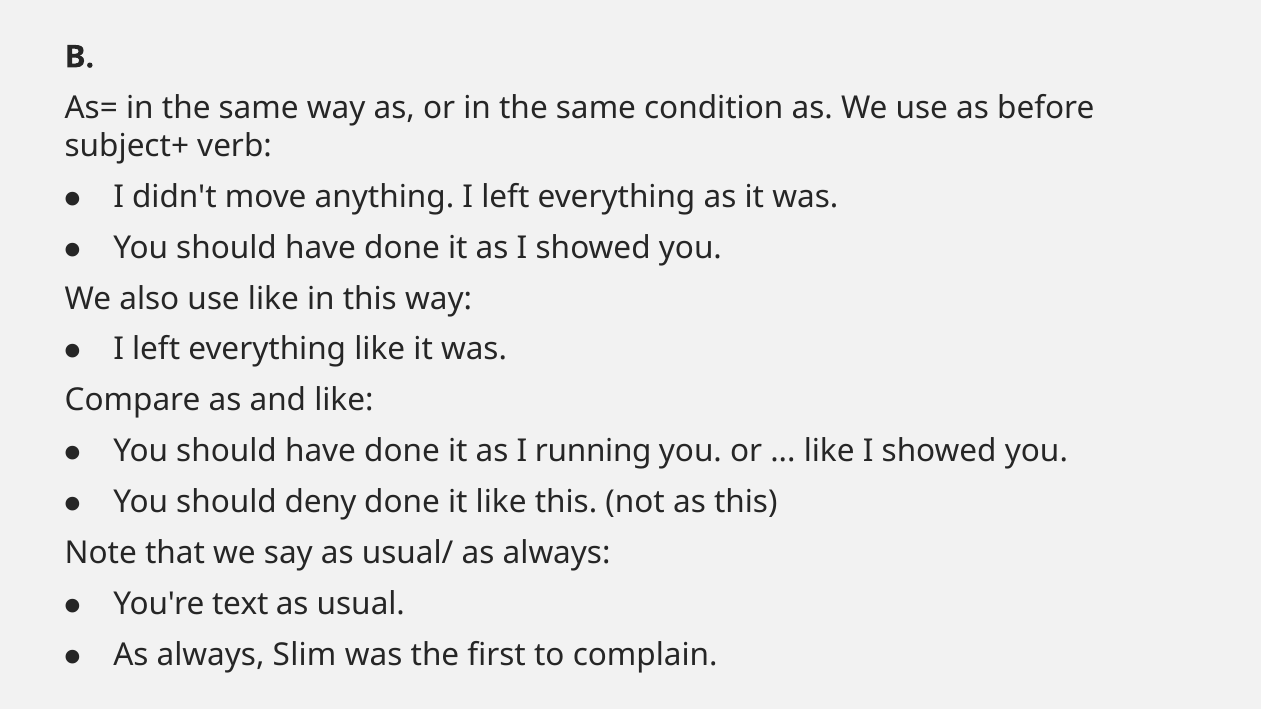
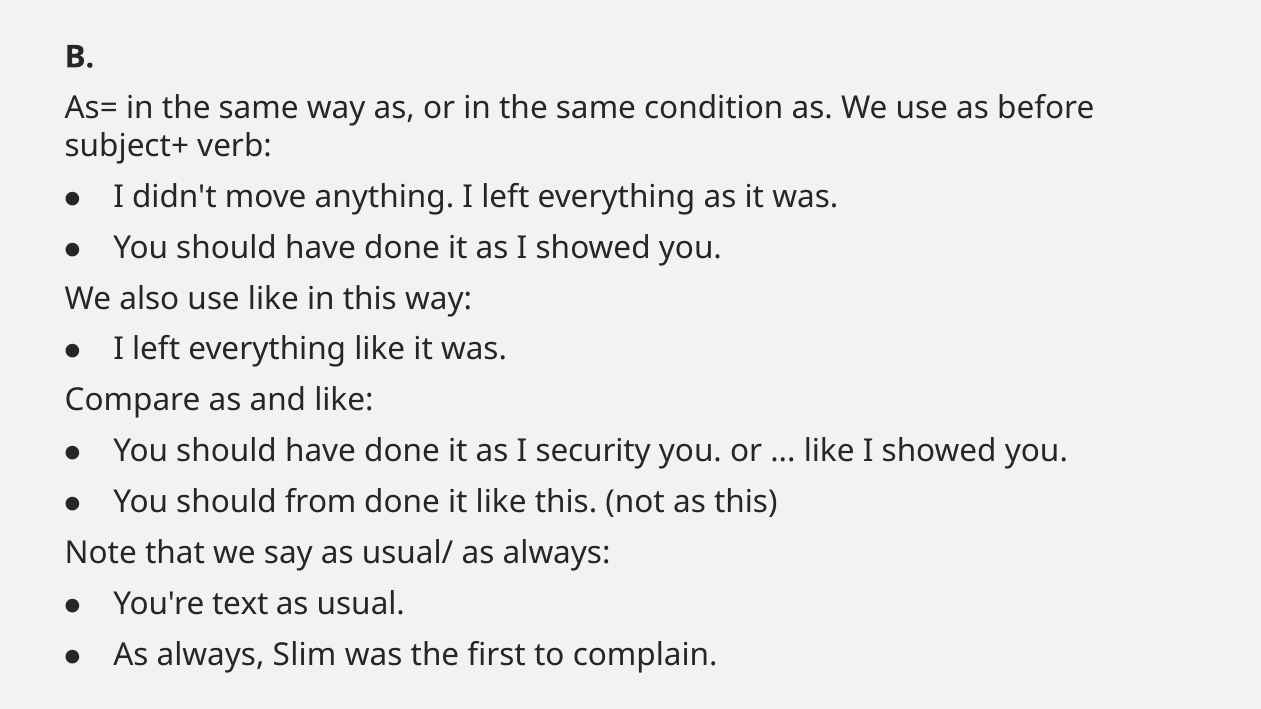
running: running -> security
deny: deny -> from
